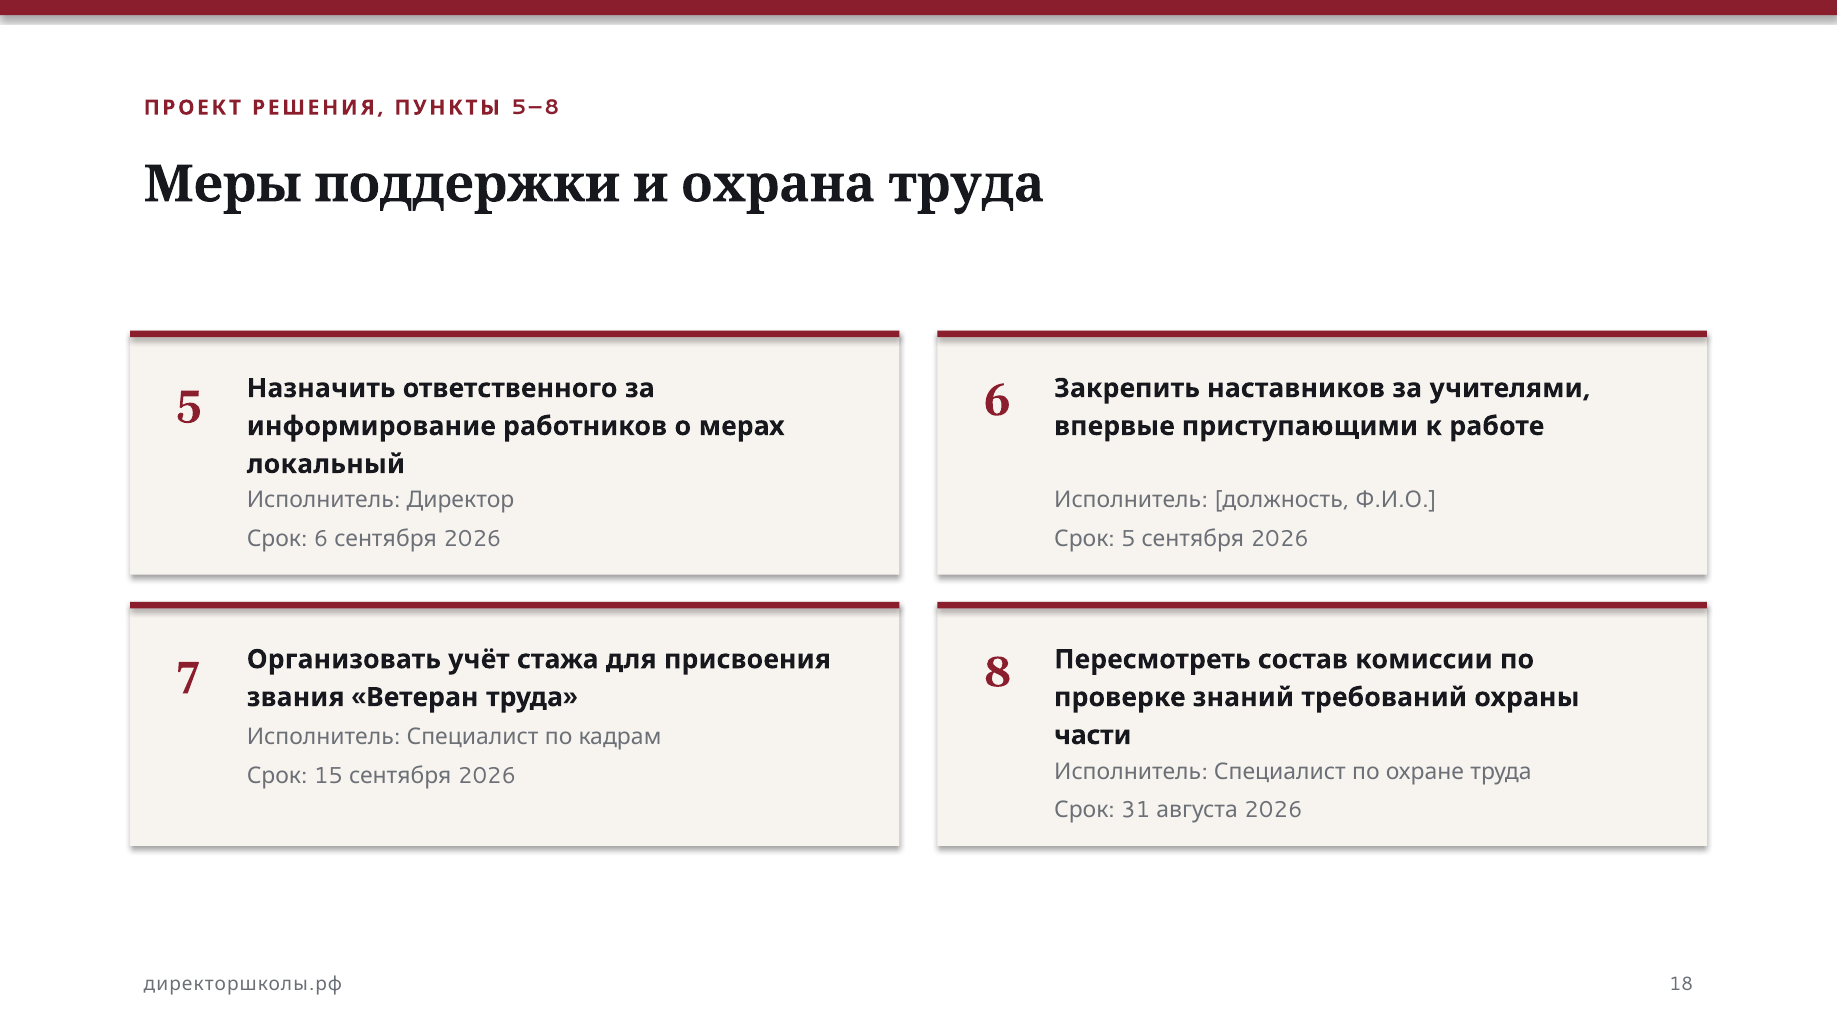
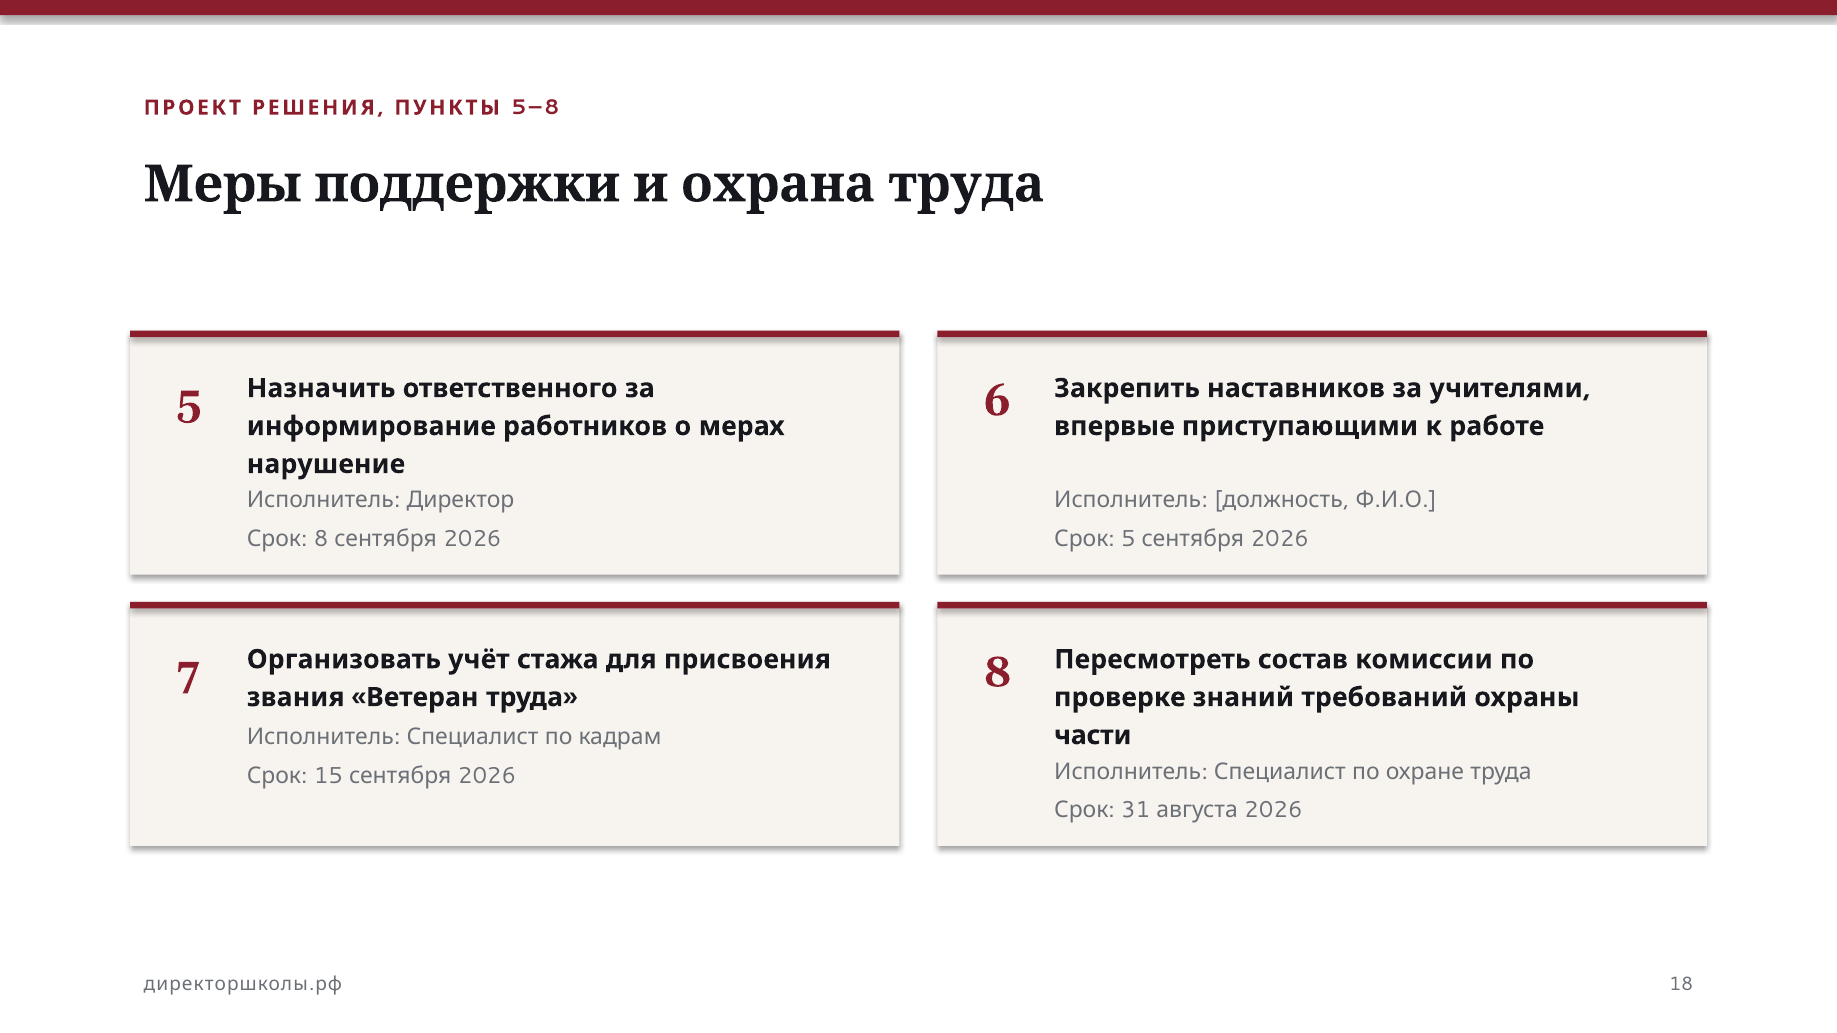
локальный: локальный -> нарушение
6 at (321, 539): 6 -> 8
